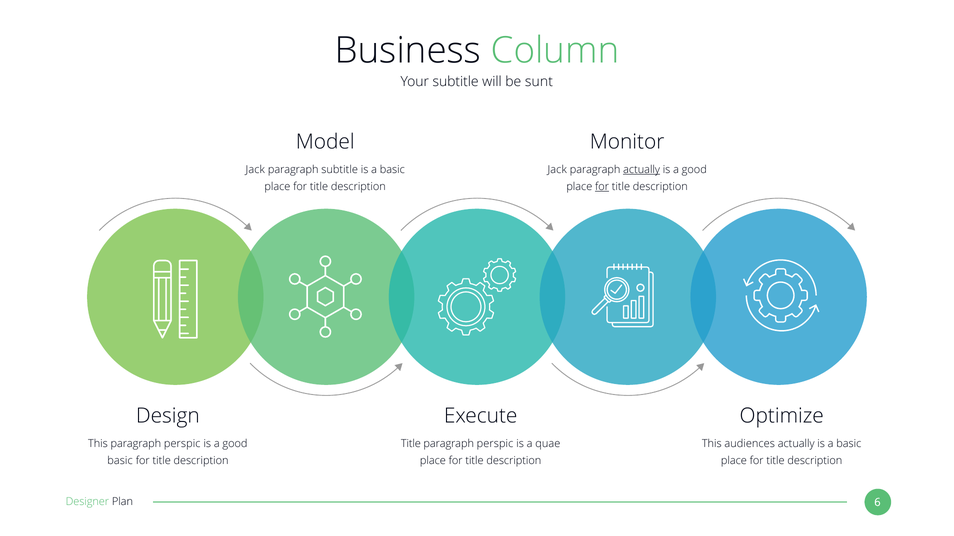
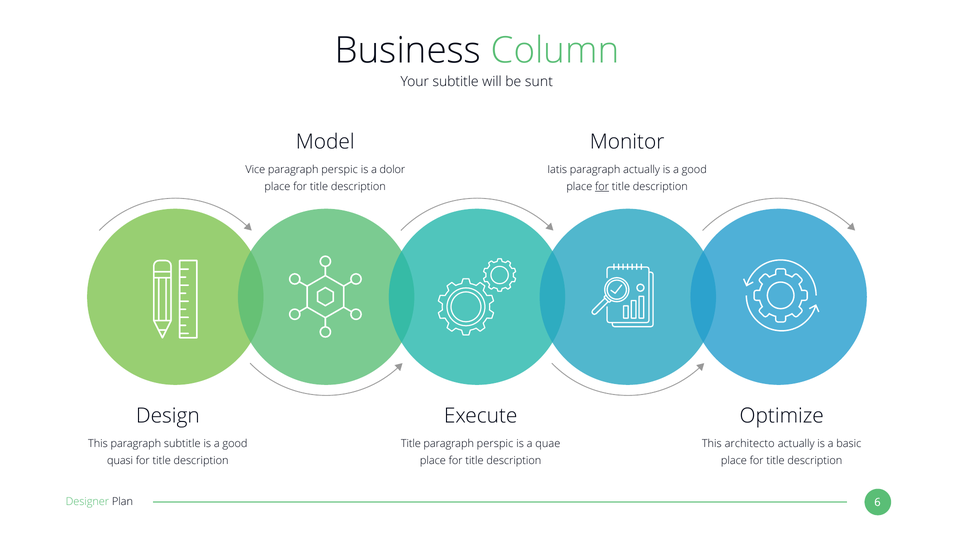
Jack at (255, 170): Jack -> Vice
subtitle at (340, 170): subtitle -> perspic
basic at (392, 170): basic -> dolor
Jack at (557, 170): Jack -> Iatis
actually at (642, 170) underline: present -> none
This paragraph perspic: perspic -> subtitle
audiences: audiences -> architecto
basic at (120, 461): basic -> quasi
